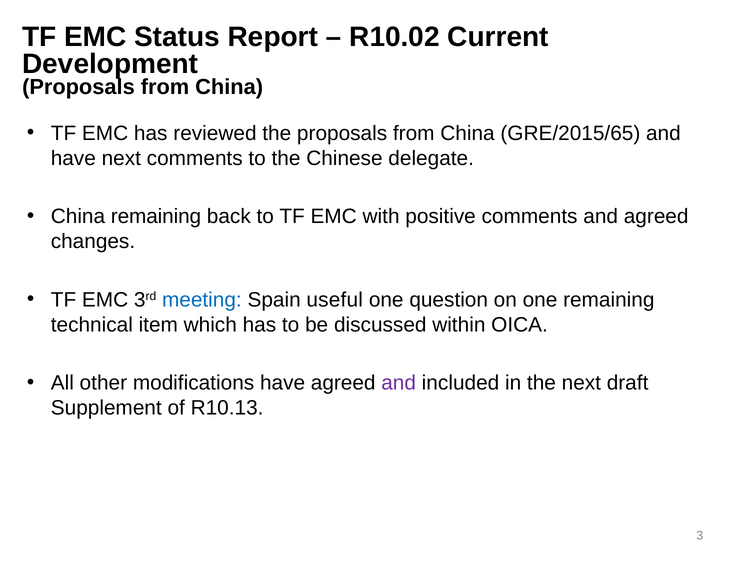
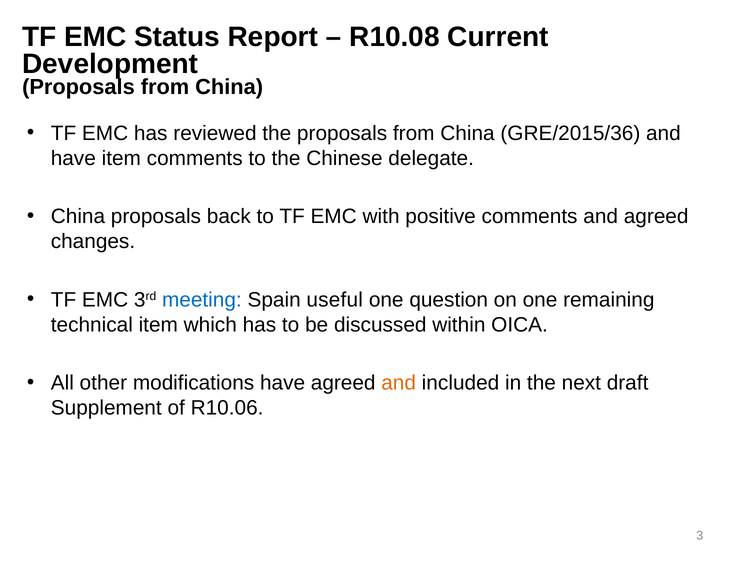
R10.02: R10.02 -> R10.08
GRE/2015/65: GRE/2015/65 -> GRE/2015/36
have next: next -> item
China remaining: remaining -> proposals
and at (399, 383) colour: purple -> orange
R10.13: R10.13 -> R10.06
